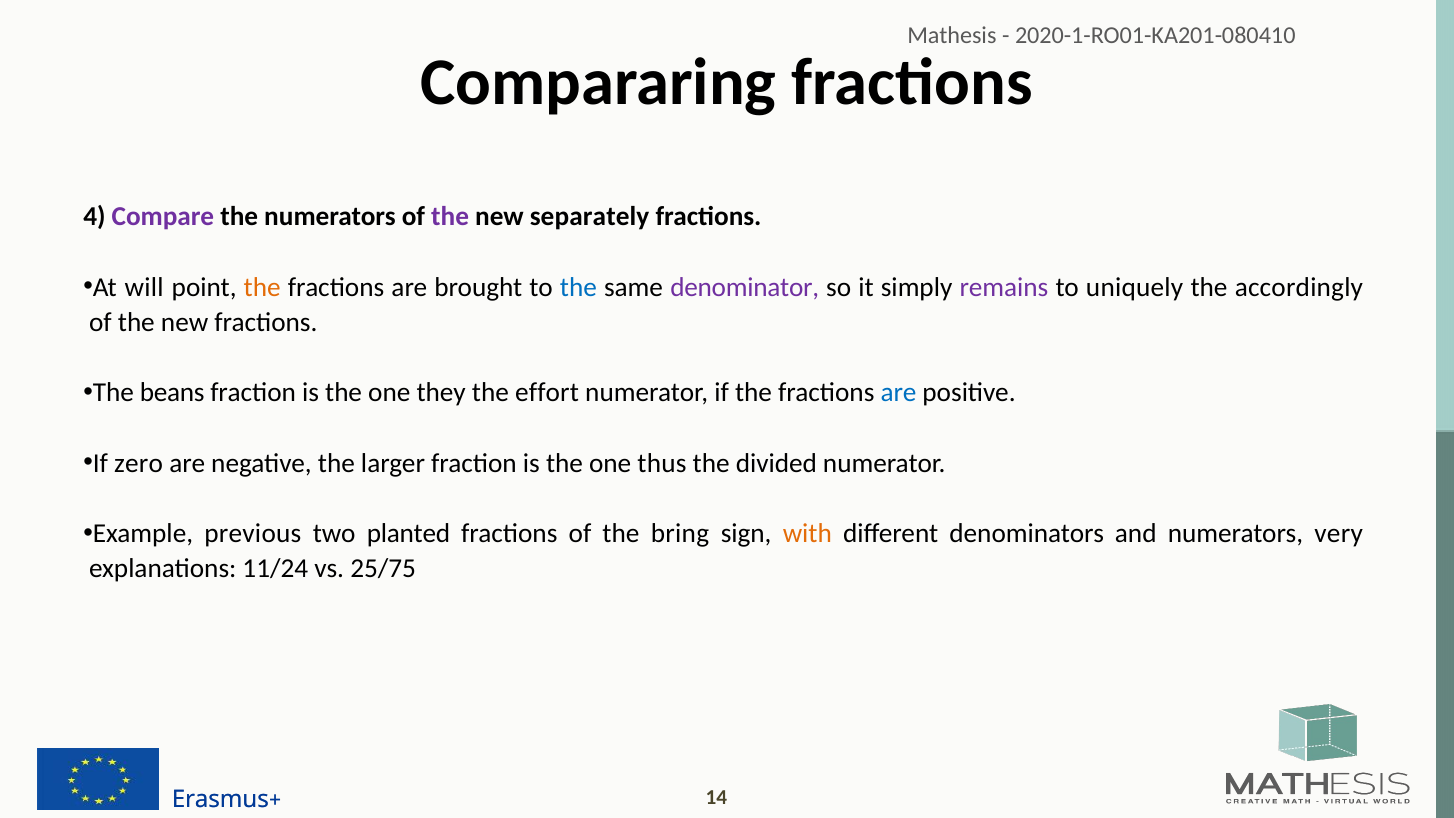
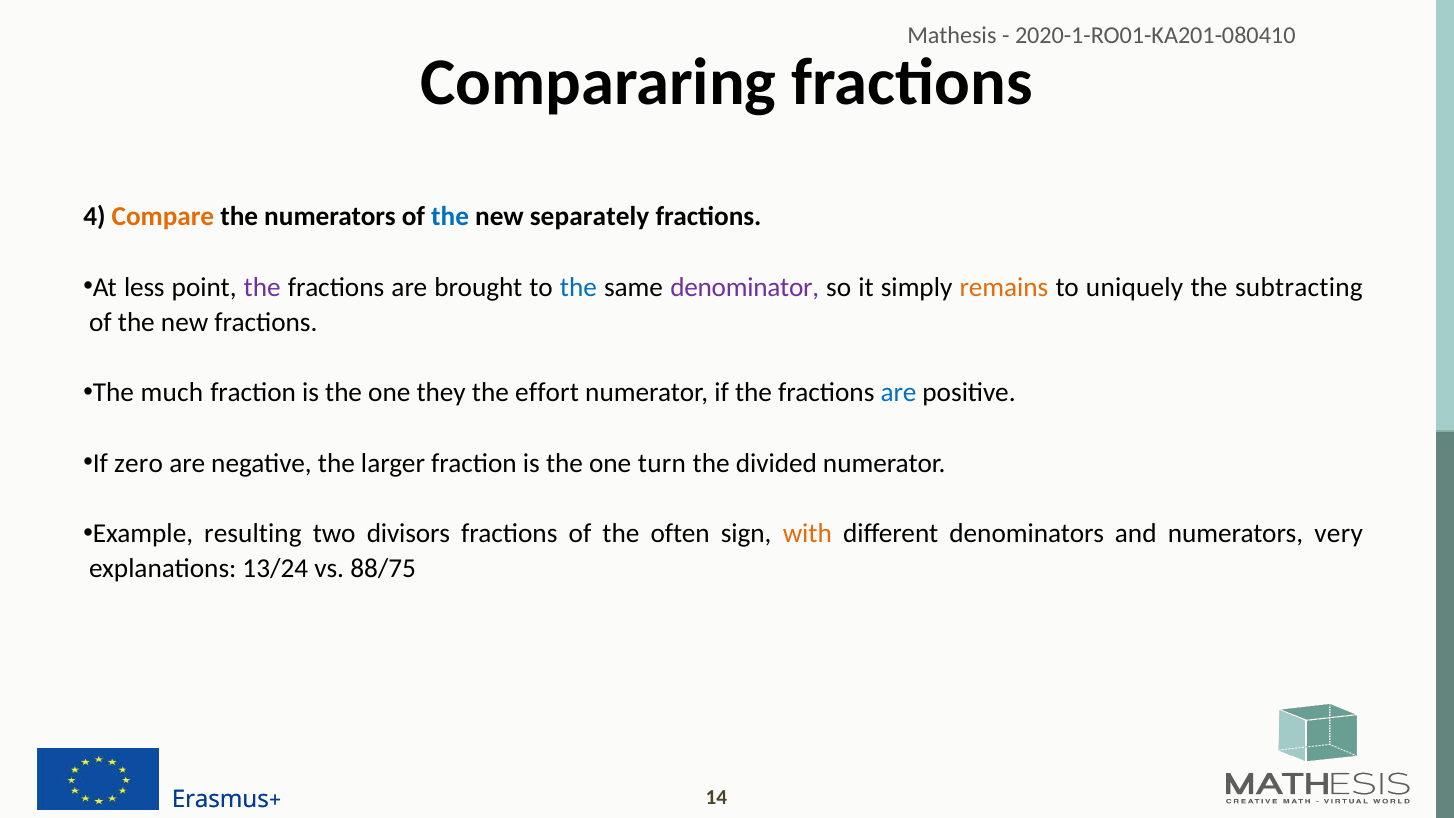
Compare colour: purple -> orange
the at (450, 217) colour: purple -> blue
will: will -> less
the at (262, 287) colour: orange -> purple
remains colour: purple -> orange
accordingly: accordingly -> subtracting
beans: beans -> much
thus: thus -> turn
previous: previous -> resulting
planted: planted -> divisors
bring: bring -> often
11/24: 11/24 -> 13/24
25/75: 25/75 -> 88/75
